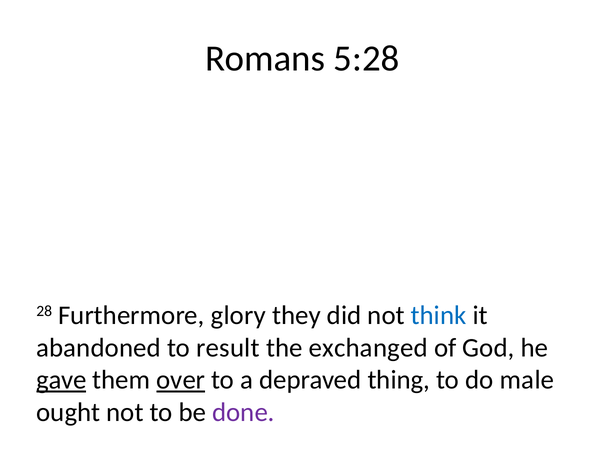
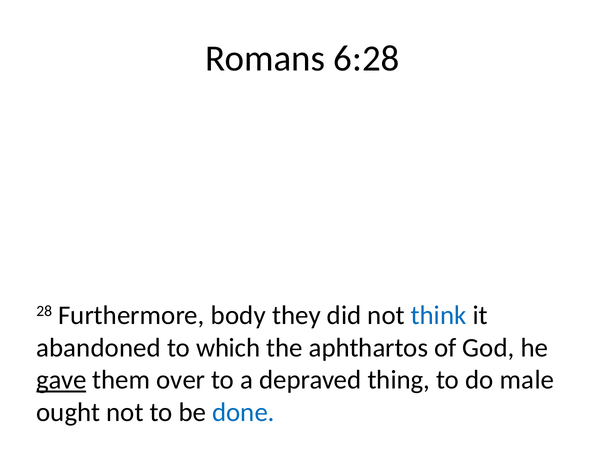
5:28: 5:28 -> 6:28
glory: glory -> body
result: result -> which
exchanged: exchanged -> aphthartos
over underline: present -> none
done colour: purple -> blue
